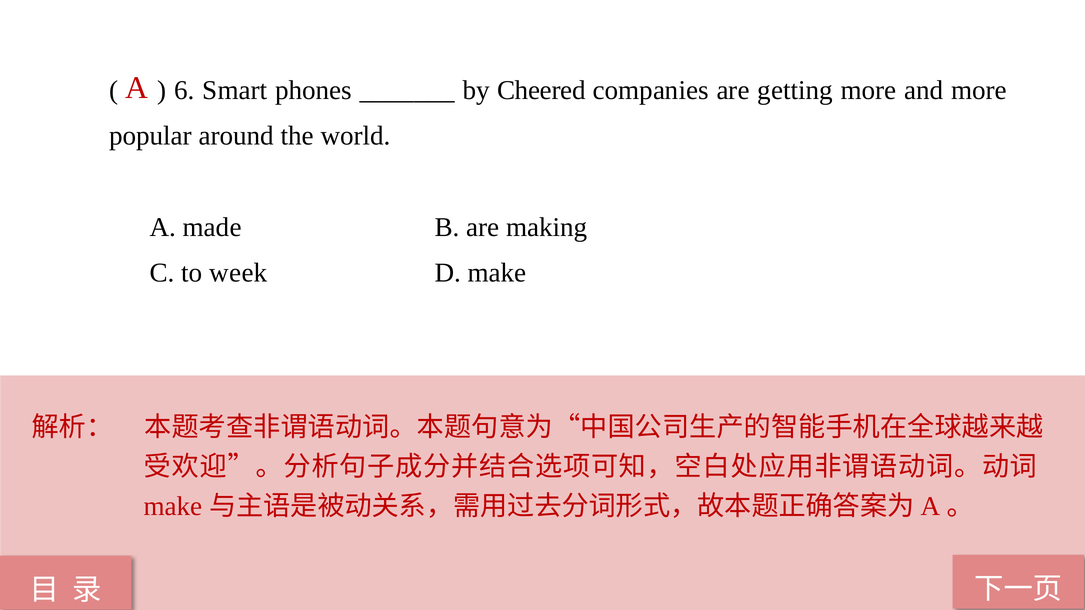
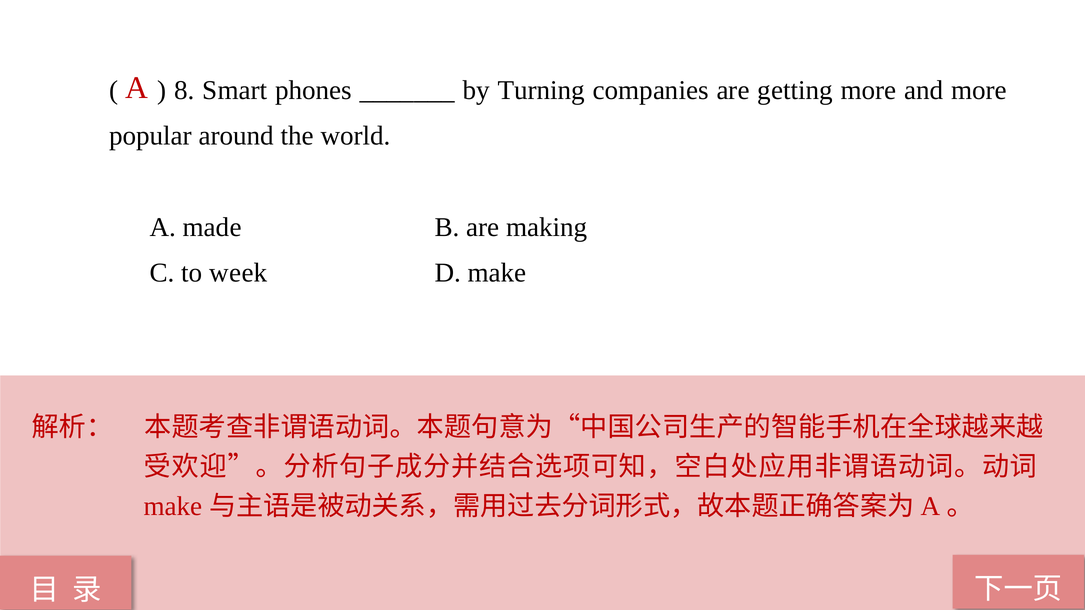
6: 6 -> 8
Cheered: Cheered -> Turning
